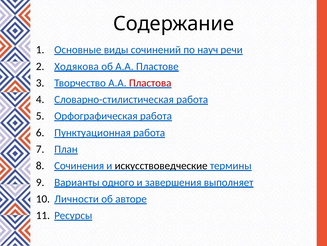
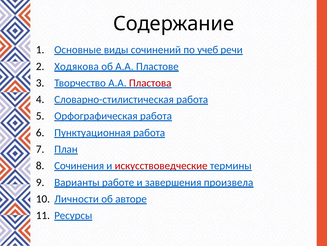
науч: науч -> учеб
искусствоведческие colour: black -> red
одного: одного -> работе
выполняет: выполняет -> произвела
